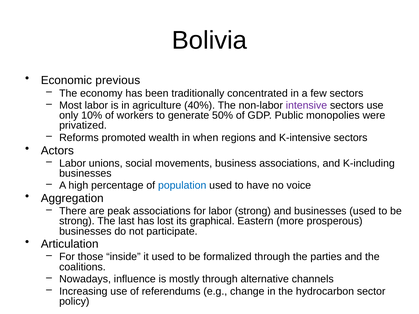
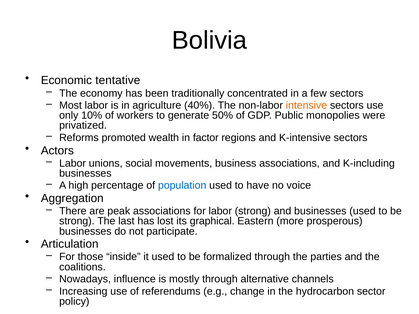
previous: previous -> tentative
intensive colour: purple -> orange
when: when -> factor
